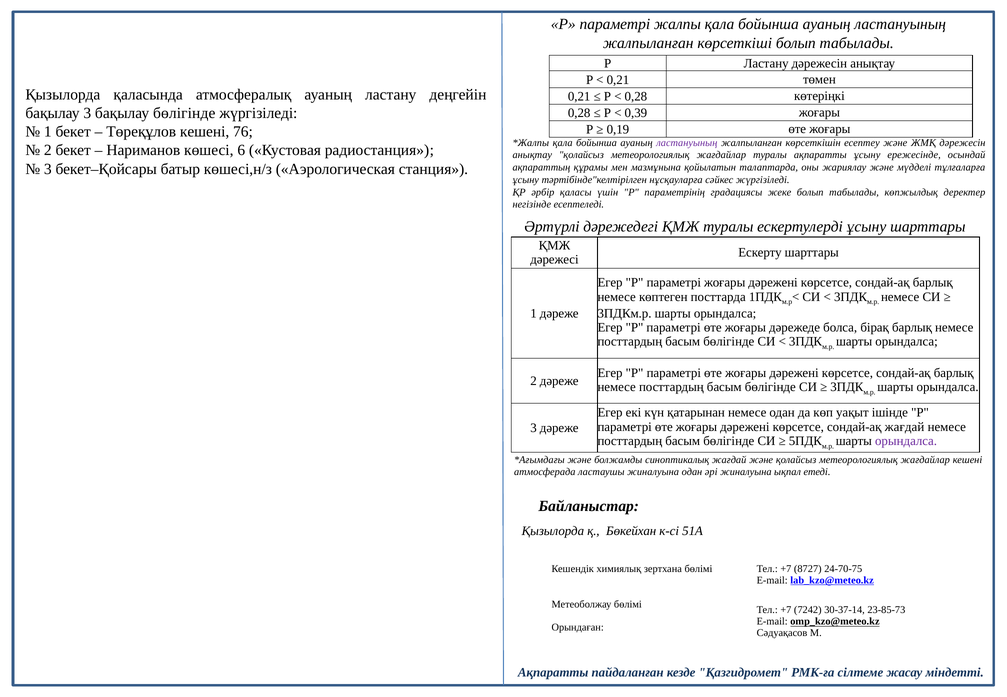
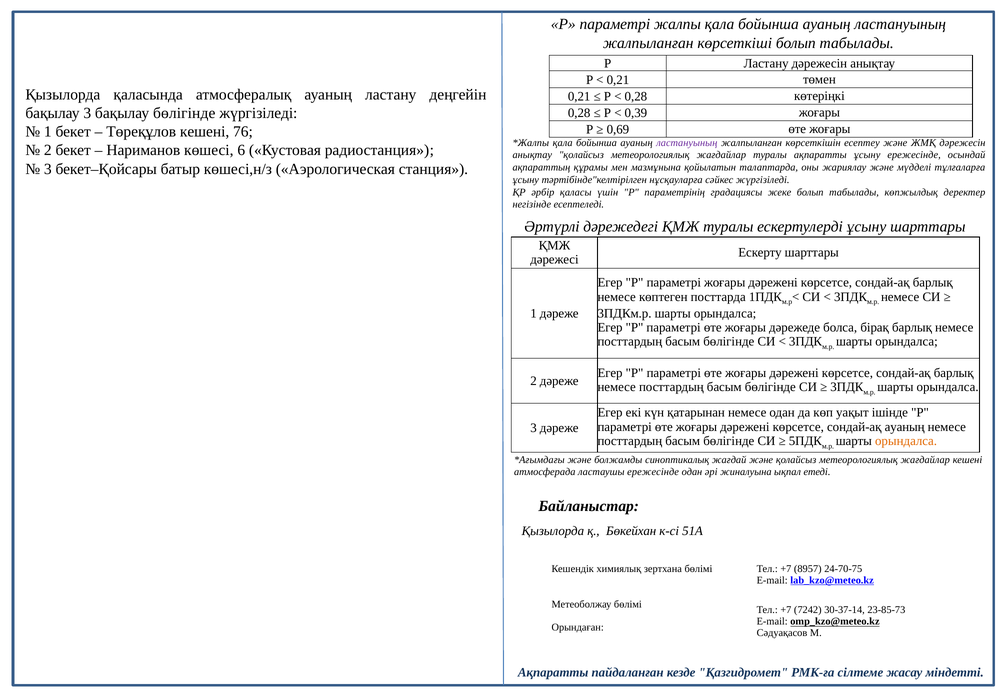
0,19: 0,19 -> 0,69
сондай-ақ жағдай: жағдай -> ауаның
орындалса at (906, 441) colour: purple -> orange
ластаушы жиналуына: жиналуына -> ережесінде
8727: 8727 -> 8957
